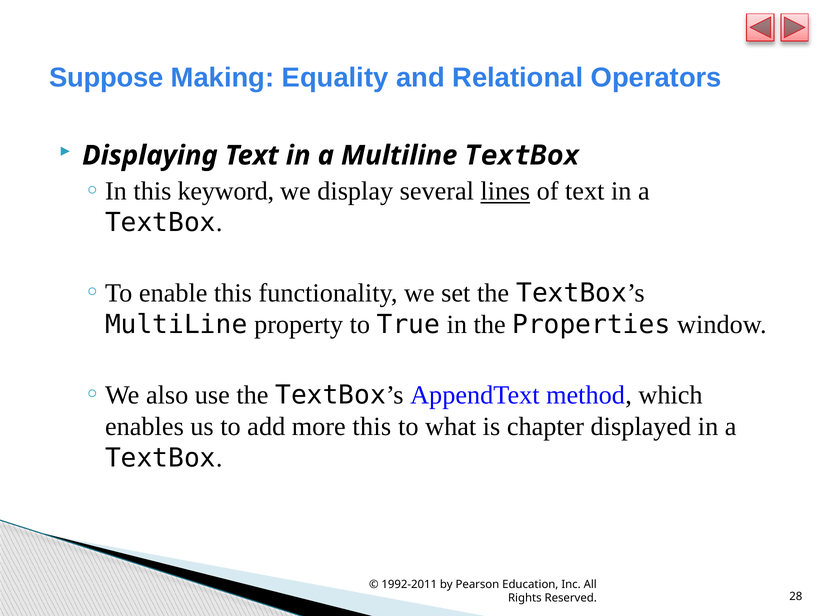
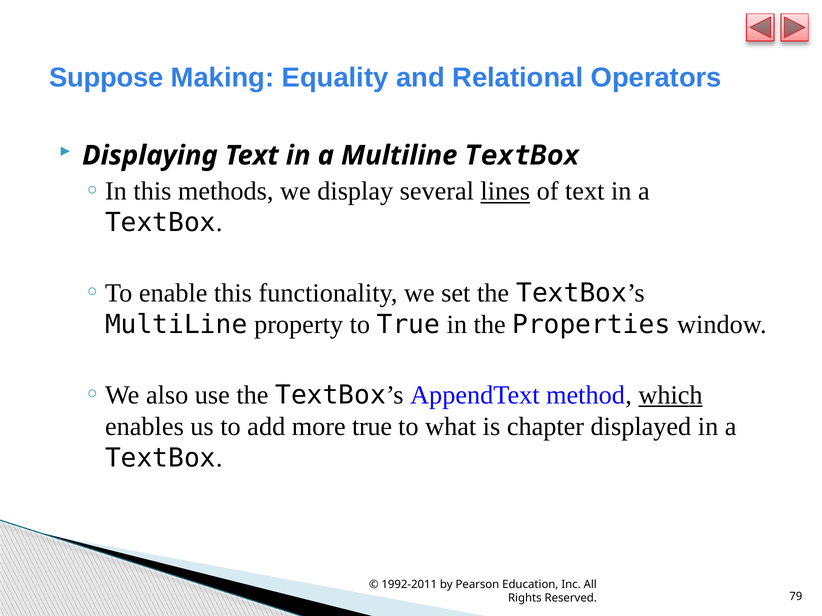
keyword: keyword -> methods
which underline: none -> present
more this: this -> true
28: 28 -> 79
